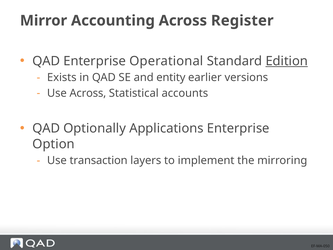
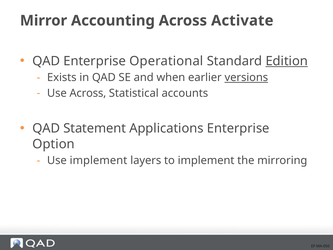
Register: Register -> Activate
entity: entity -> when
versions underline: none -> present
Optionally: Optionally -> Statement
Use transaction: transaction -> implement
